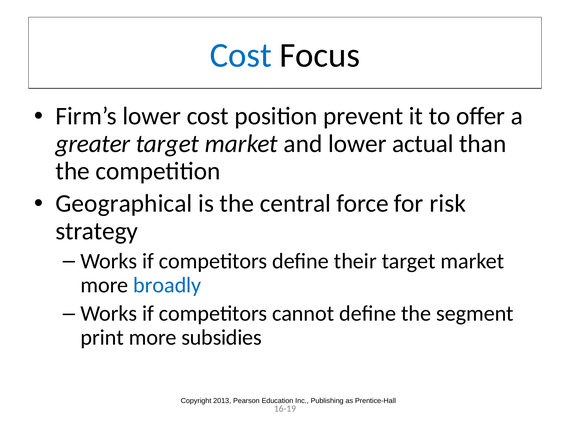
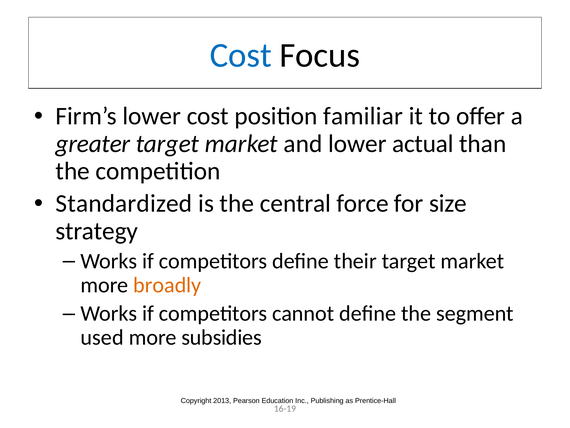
prevent: prevent -> familiar
Geographical: Geographical -> Standardized
risk: risk -> size
broadly colour: blue -> orange
print: print -> used
